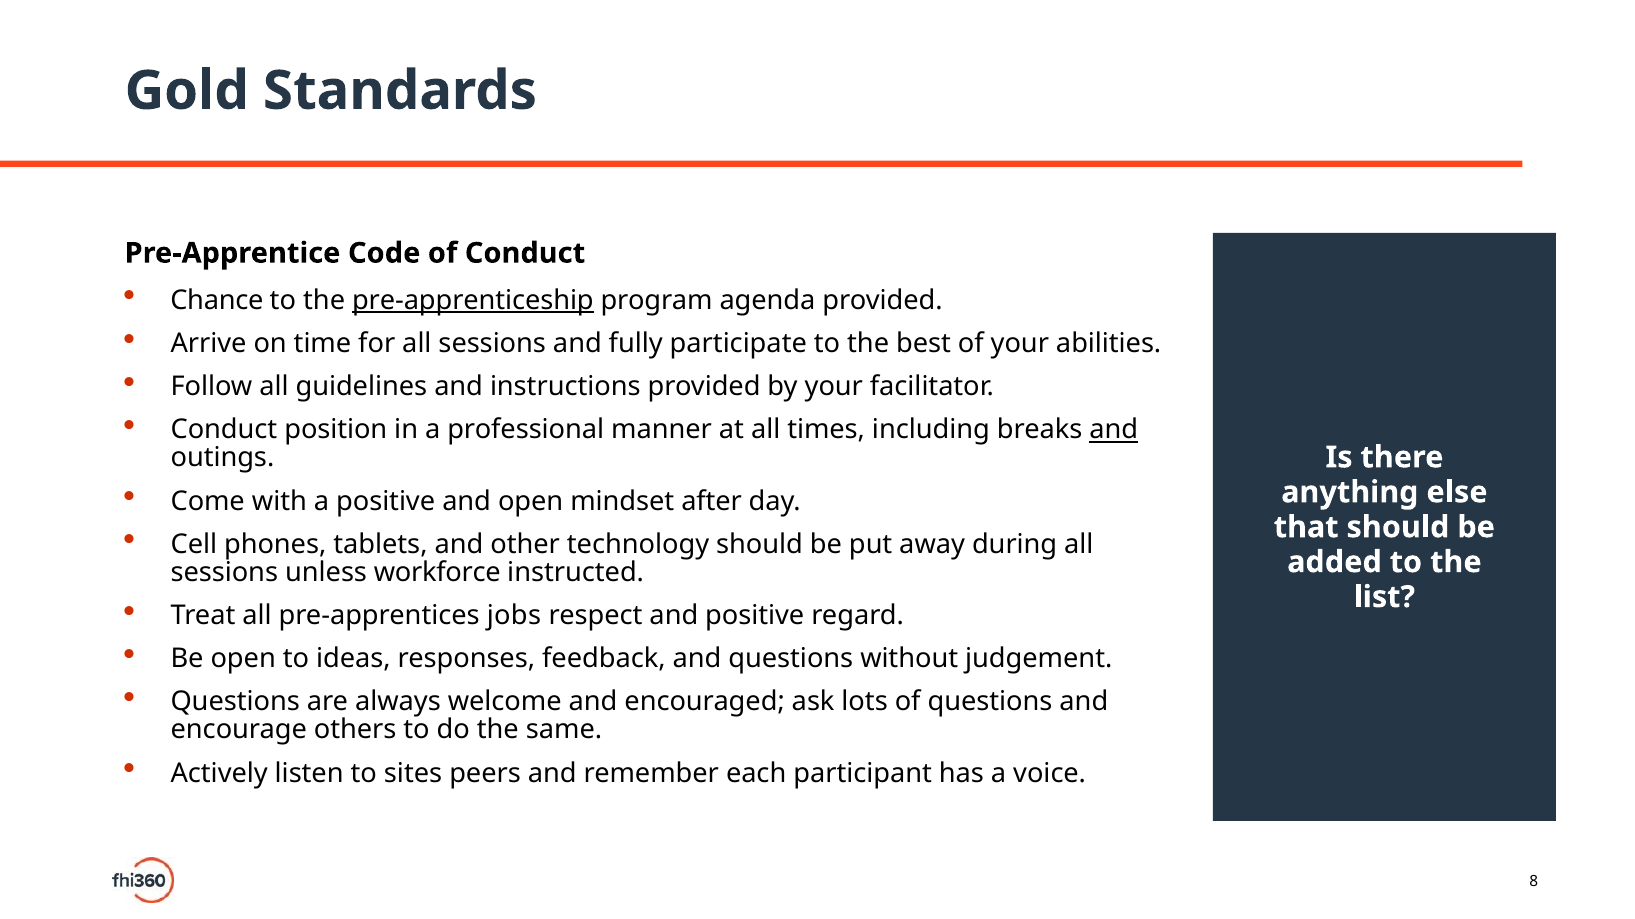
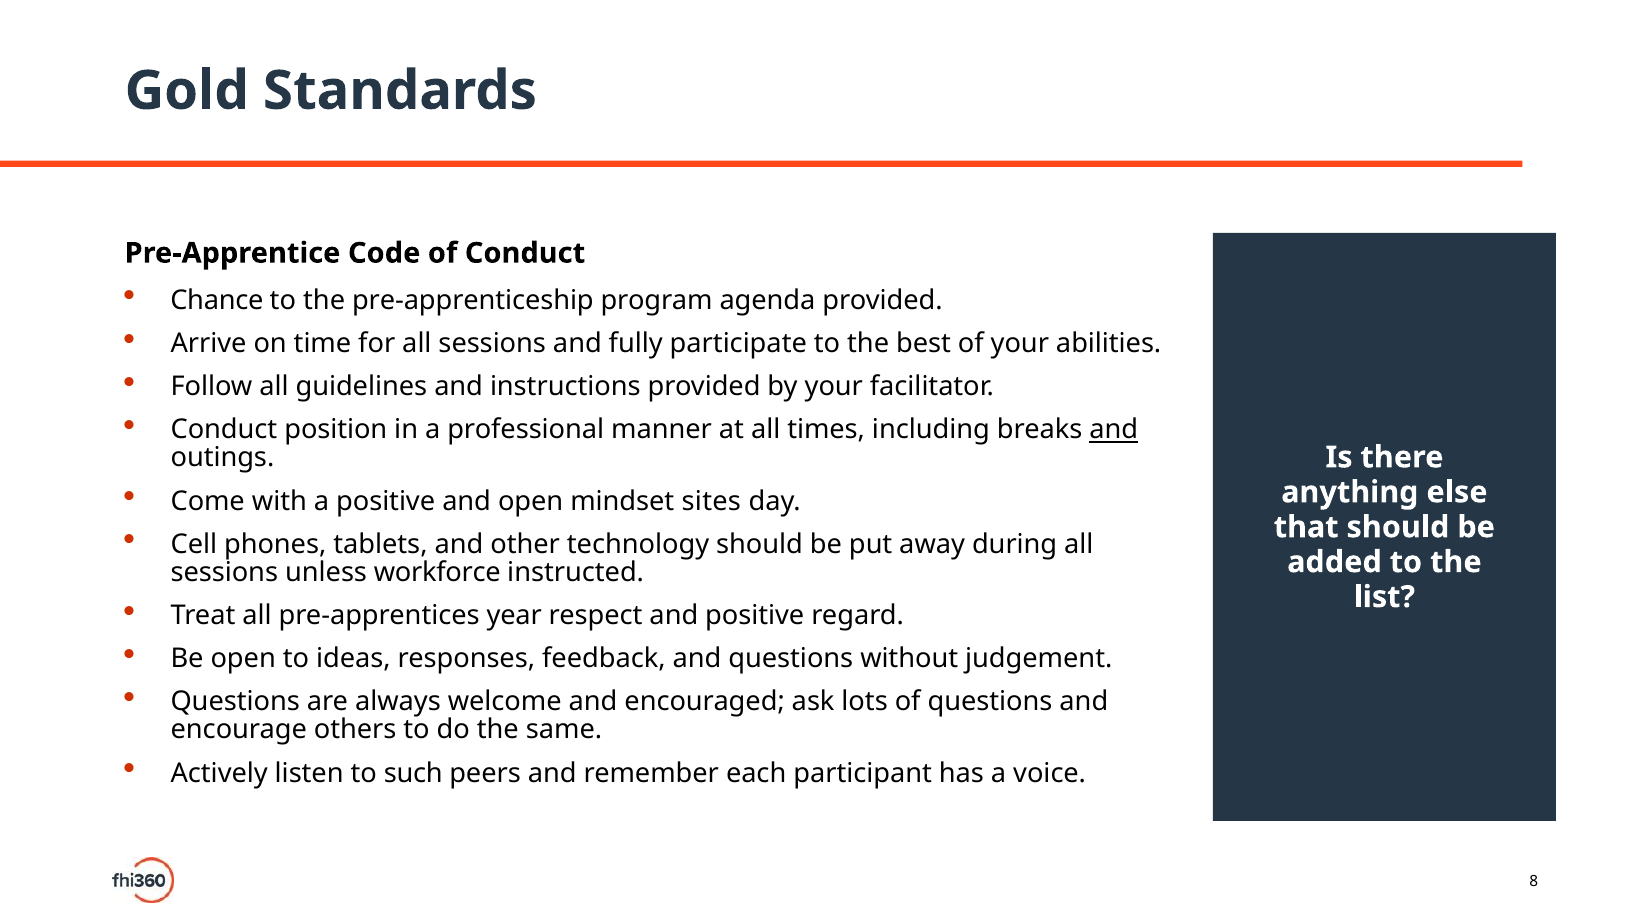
pre-apprenticeship underline: present -> none
after: after -> sites
jobs: jobs -> year
sites: sites -> such
